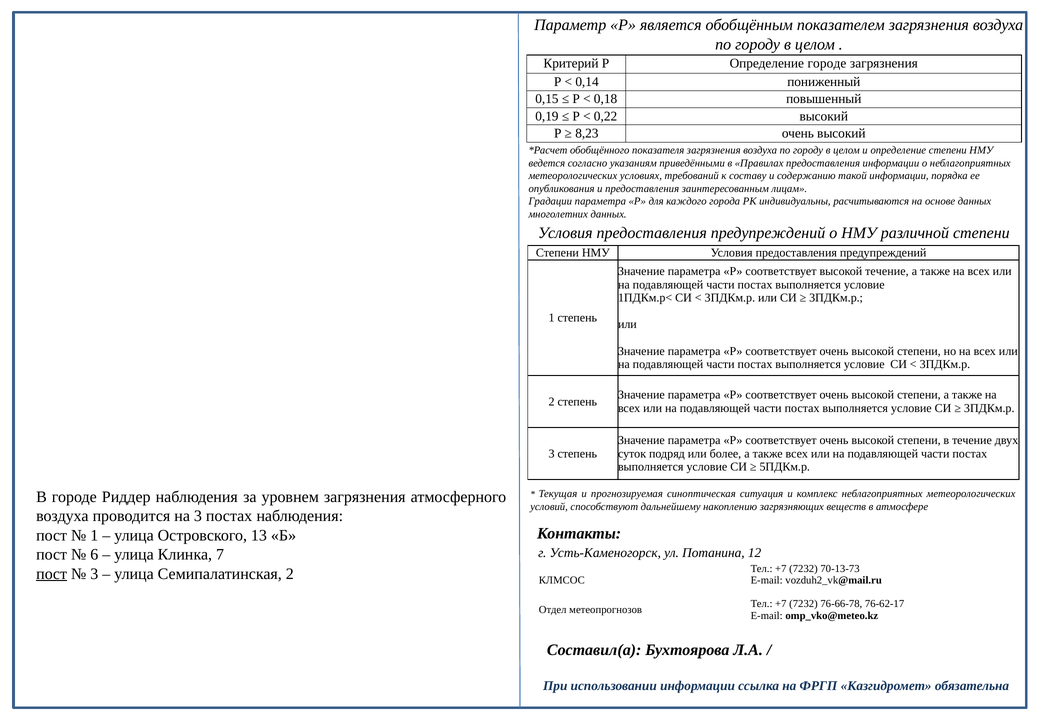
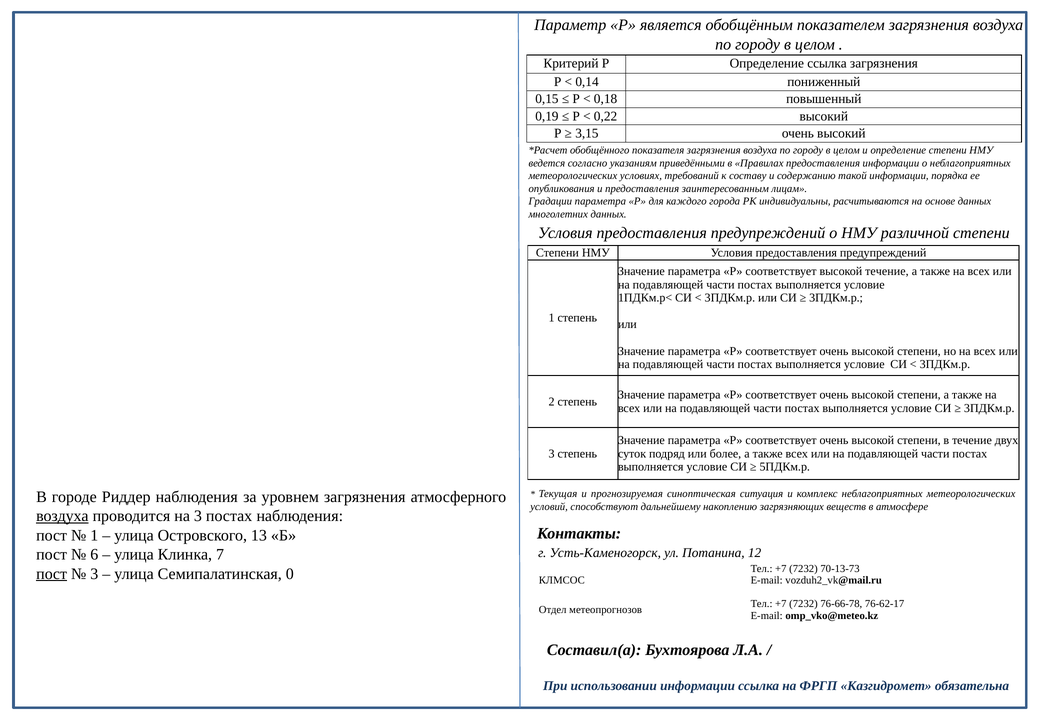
Определение городе: городе -> ссылка
8,23: 8,23 -> 3,15
воздуха at (62, 516) underline: none -> present
Семипалатинская 2: 2 -> 0
